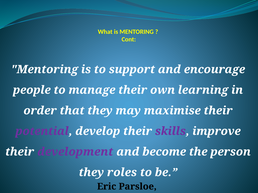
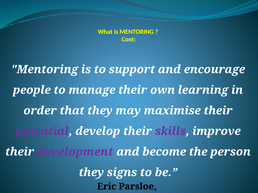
roles: roles -> signs
